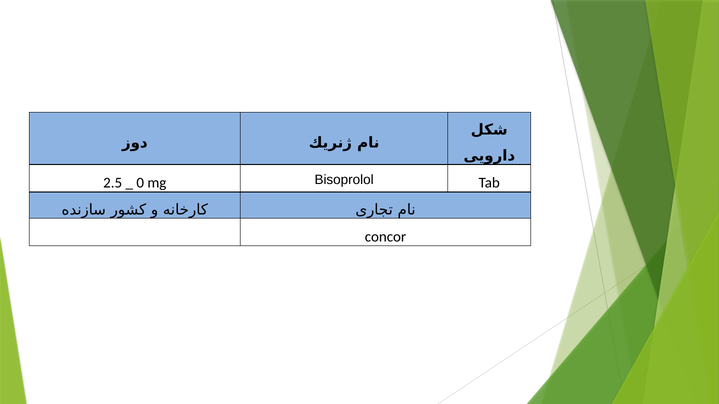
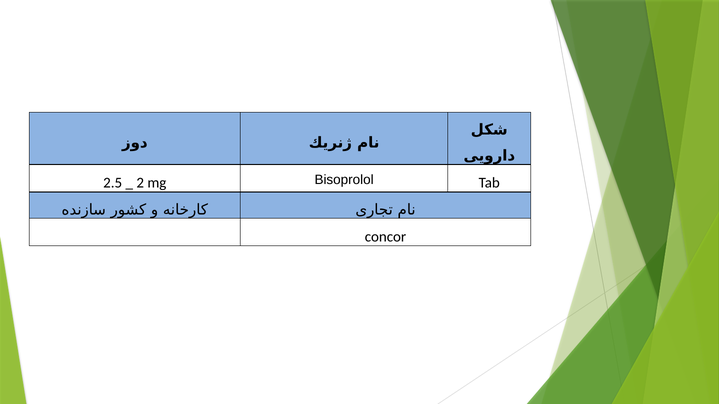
0: 0 -> 2
